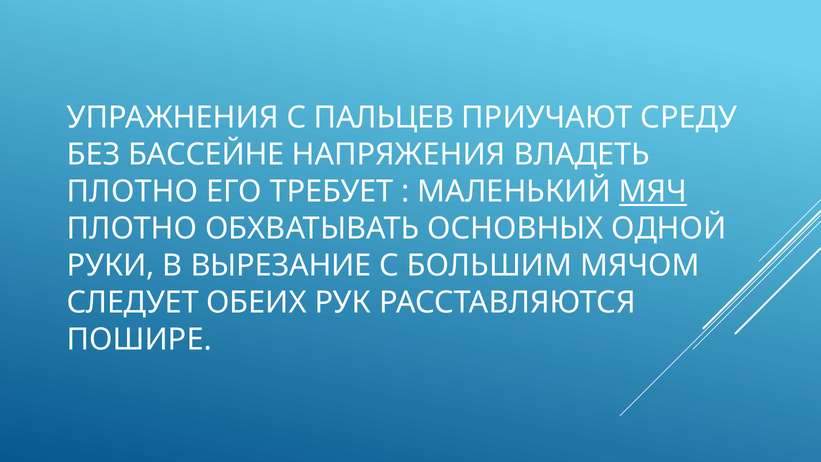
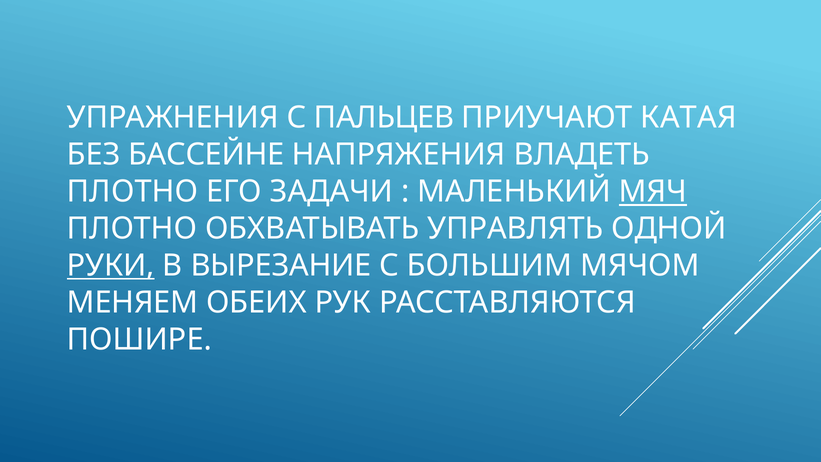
СРЕДУ: СРЕДУ -> КАТАЯ
ТРЕБУЕТ: ТРЕБУЕТ -> ЗАДАЧИ
ОСНОВНЫХ: ОСНОВНЫХ -> УПРАВЛЯТЬ
РУКИ underline: none -> present
СЛЕДУЕТ: СЛЕДУЕТ -> МЕНЯЕМ
